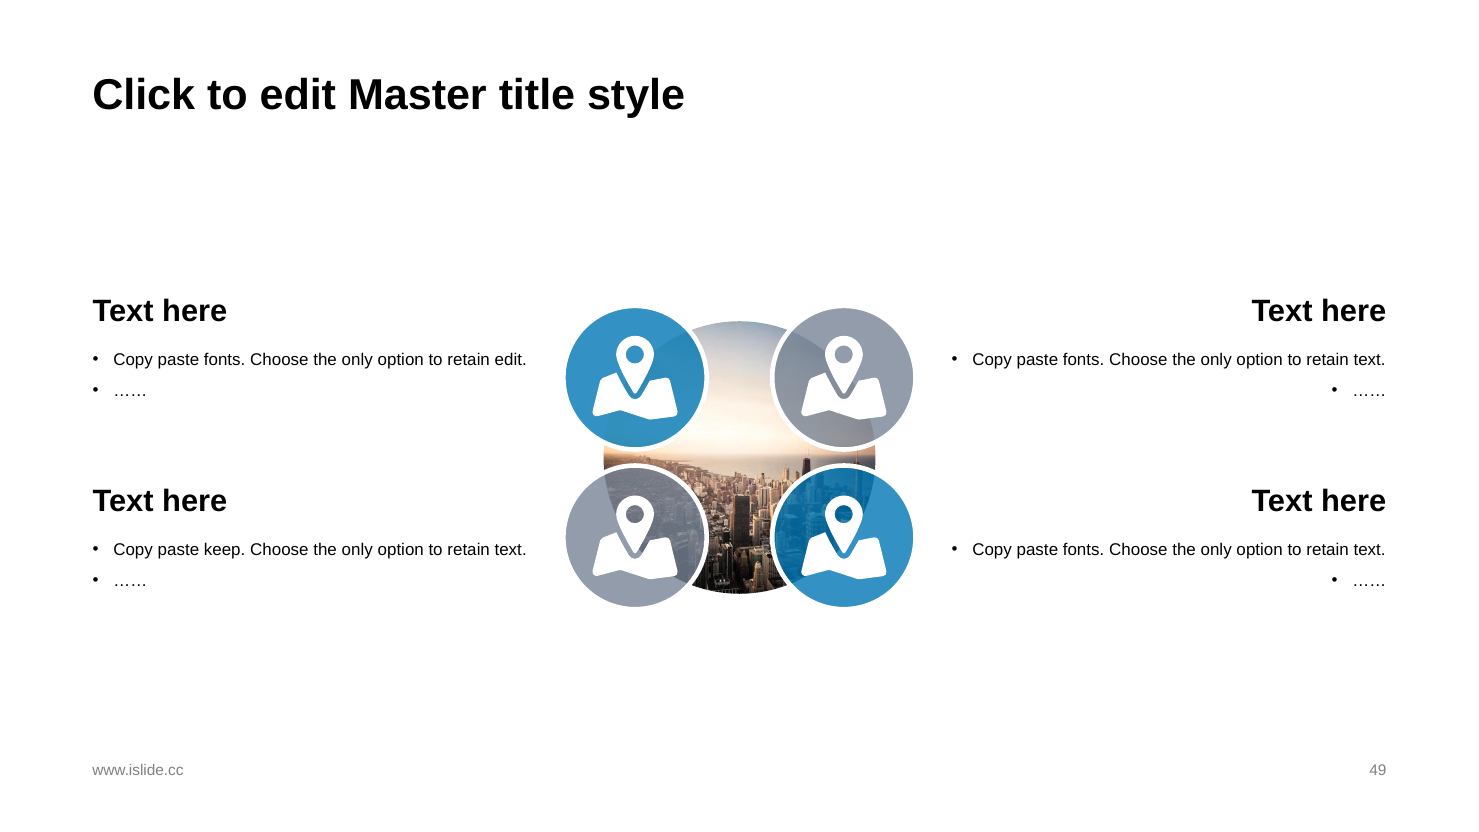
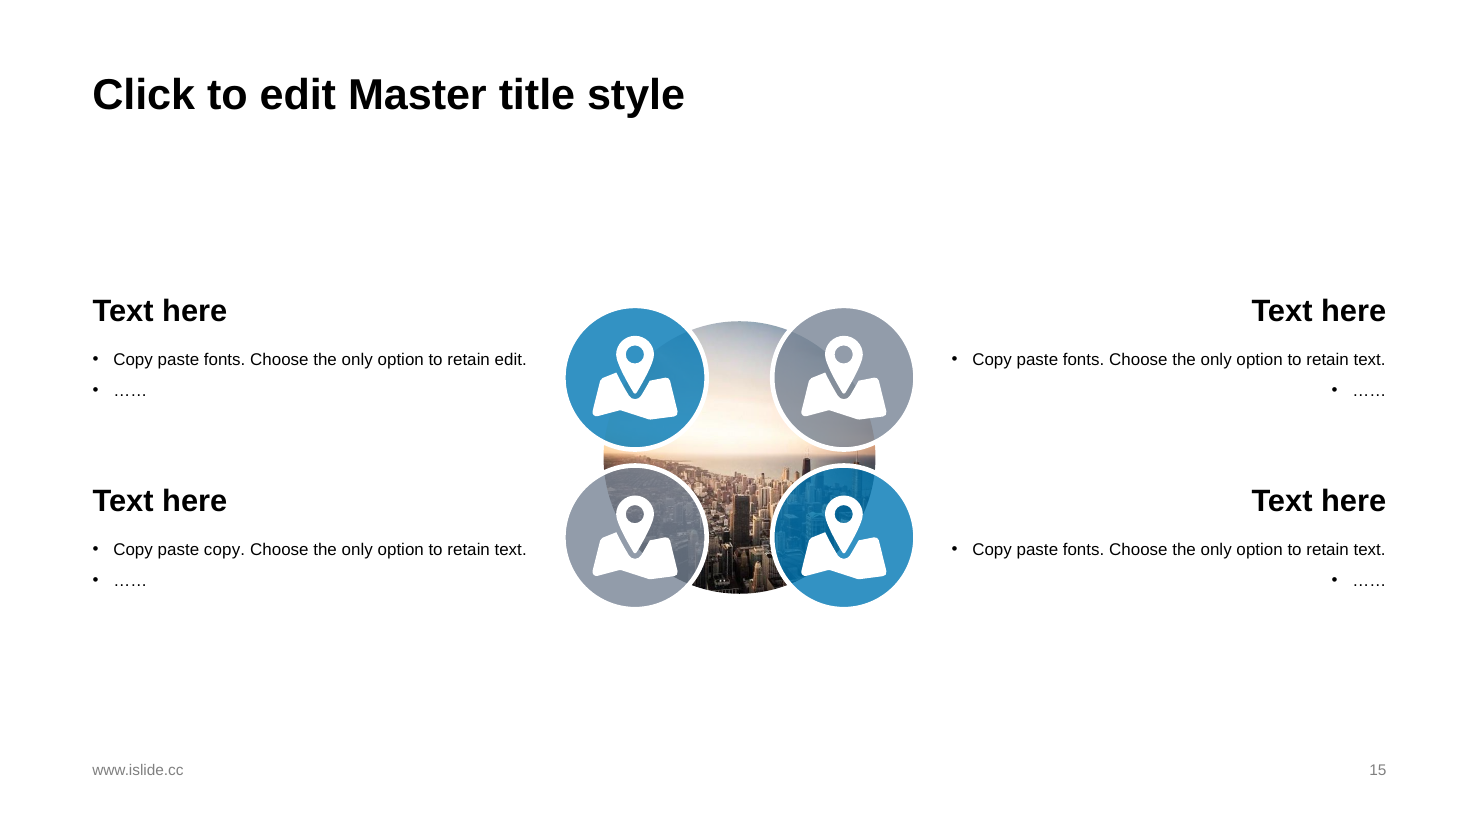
paste keep: keep -> copy
49: 49 -> 15
